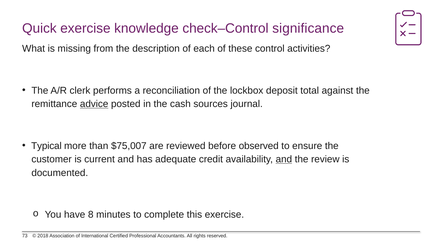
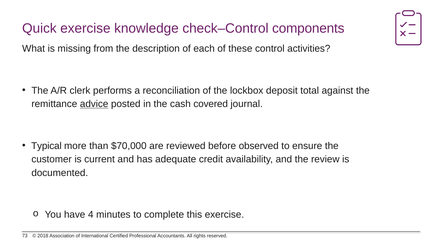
significance: significance -> components
sources: sources -> covered
$75,007: $75,007 -> $70,000
and at (284, 159) underline: present -> none
8: 8 -> 4
